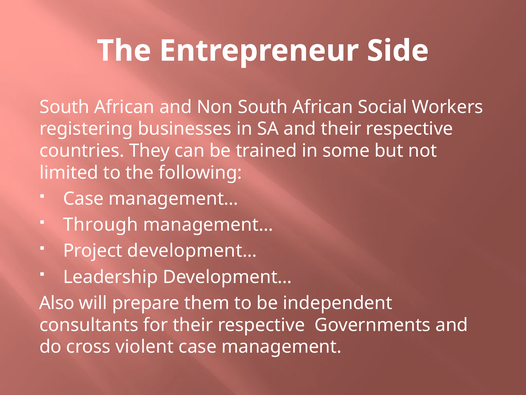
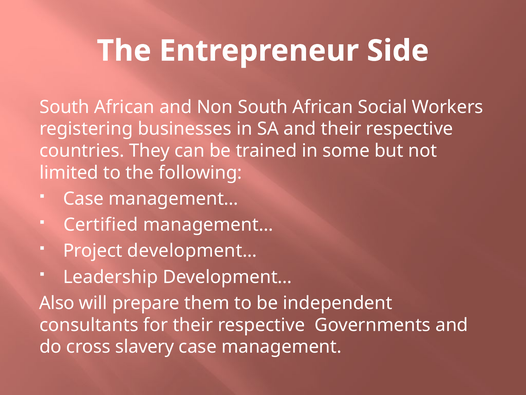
Through: Through -> Certified
violent: violent -> slavery
